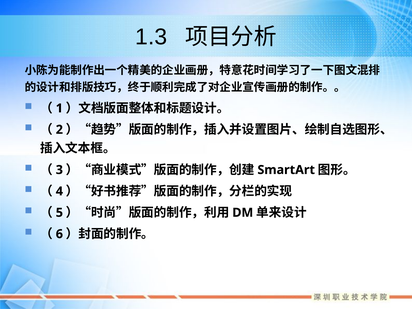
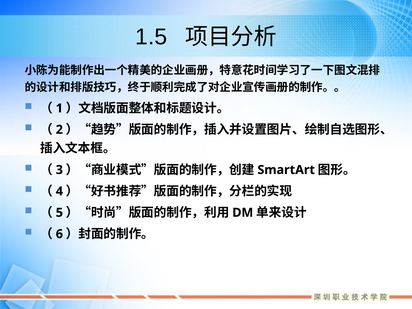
1.3: 1.3 -> 1.5
